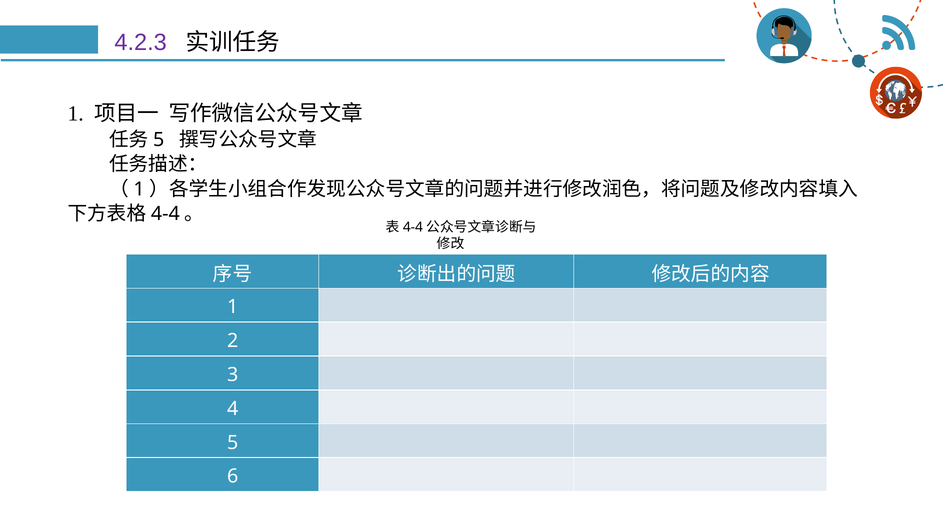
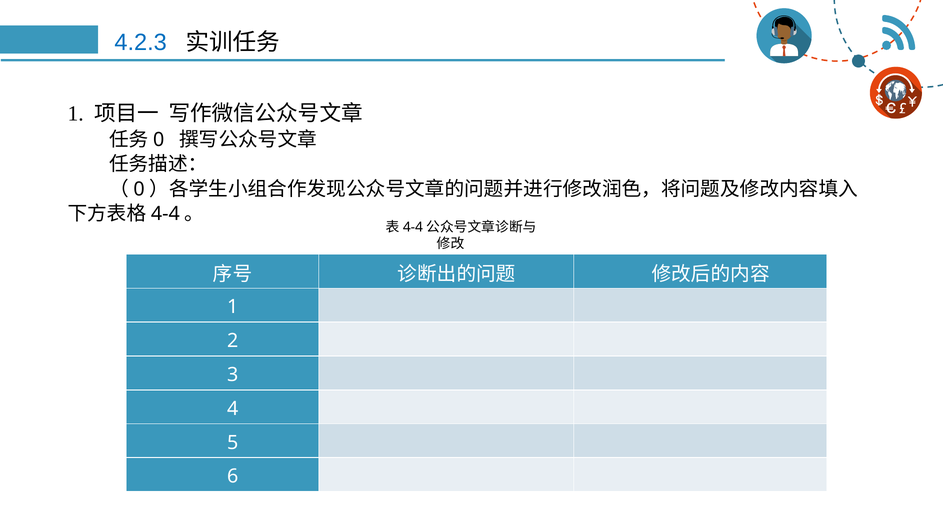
4.2.3 colour: purple -> blue
5 at (159, 140): 5 -> 0
1 at (139, 189): 1 -> 0
